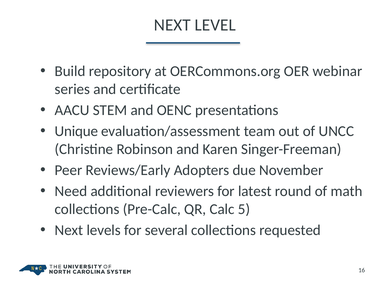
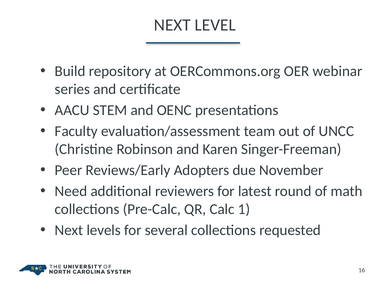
Unique: Unique -> Faculty
5: 5 -> 1
